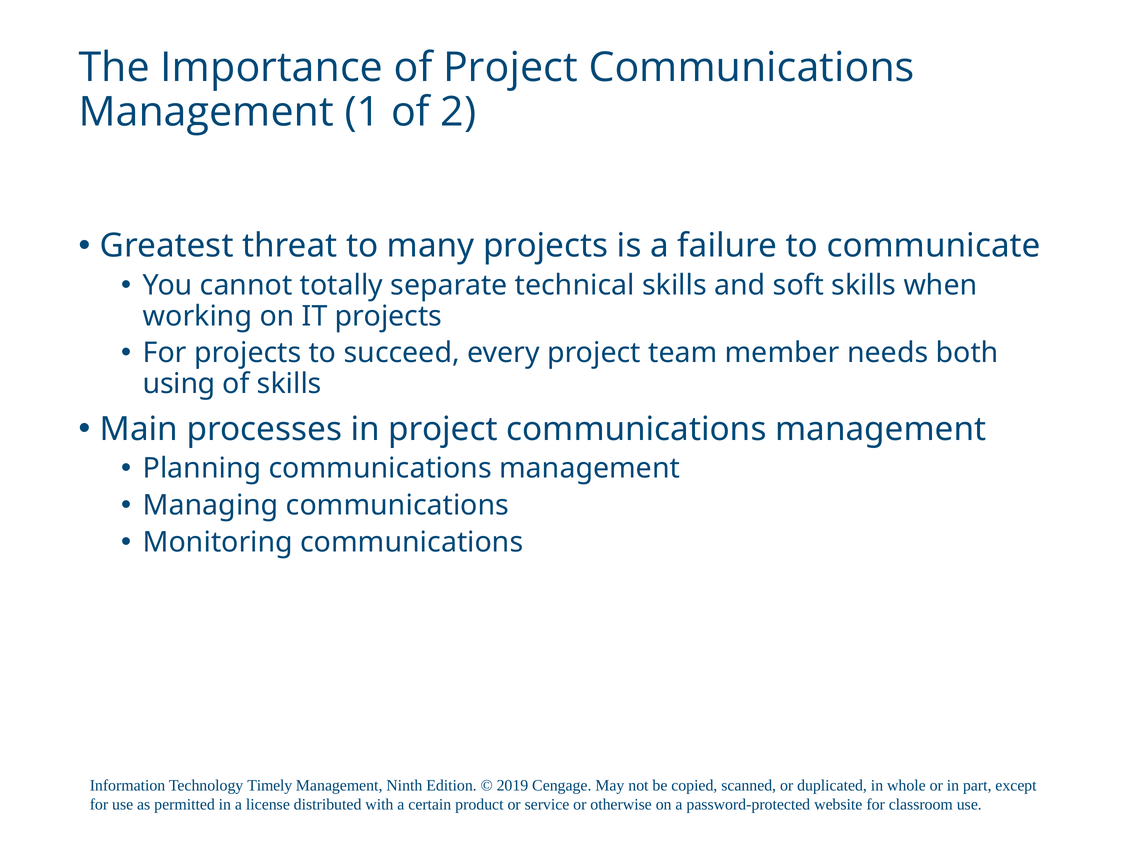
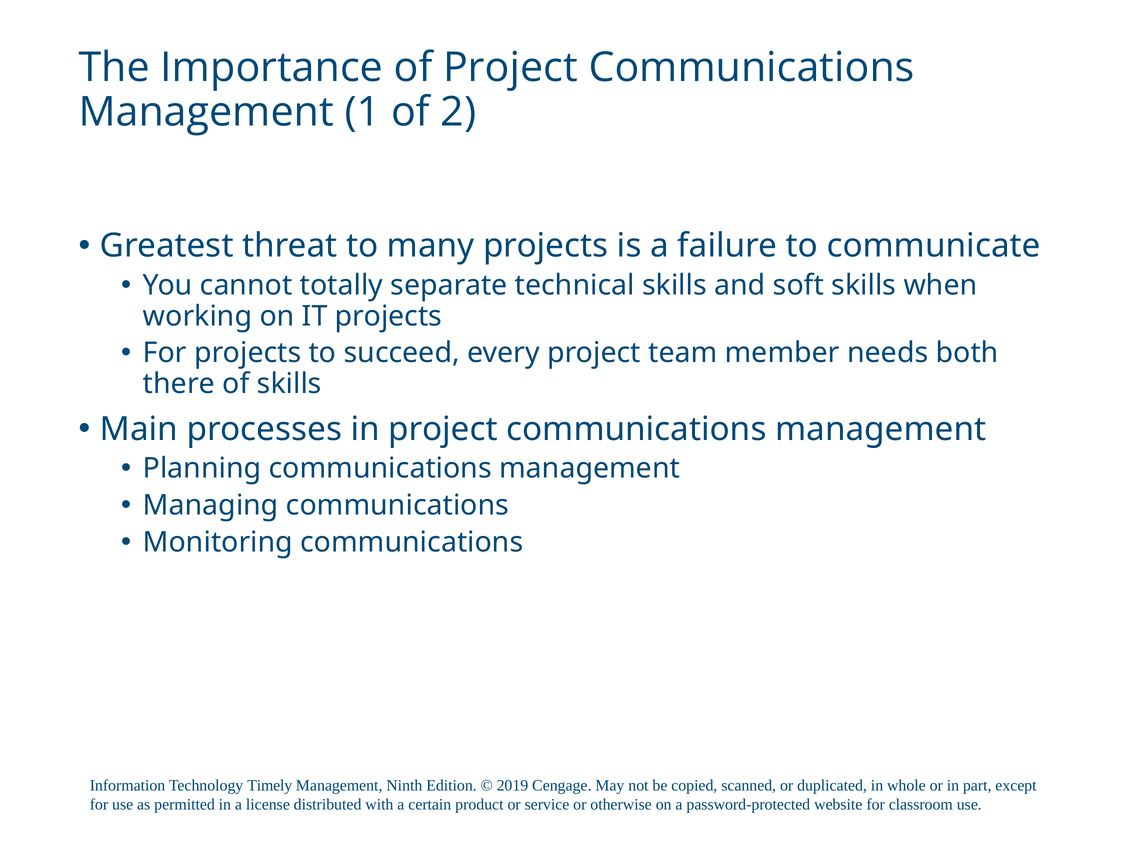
using: using -> there
